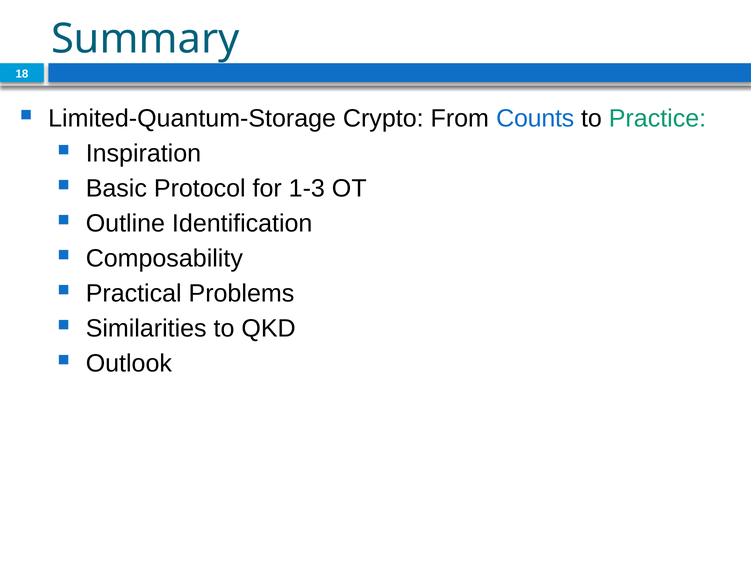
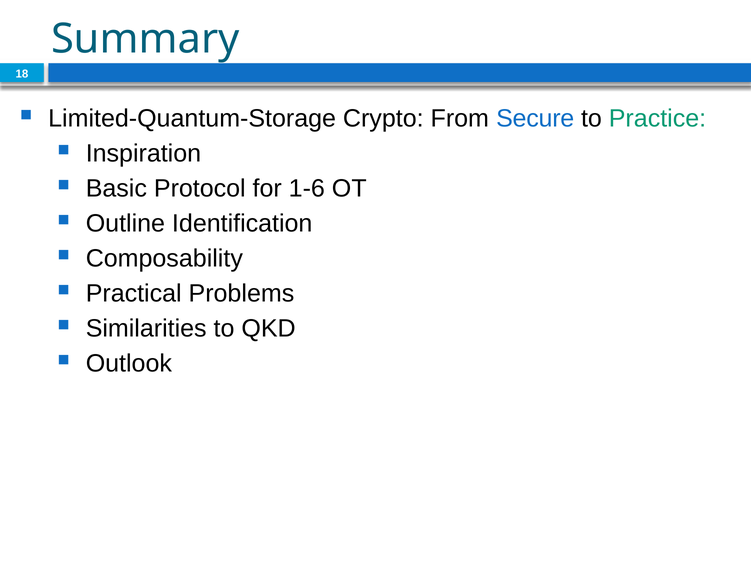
Counts: Counts -> Secure
1-3: 1-3 -> 1-6
